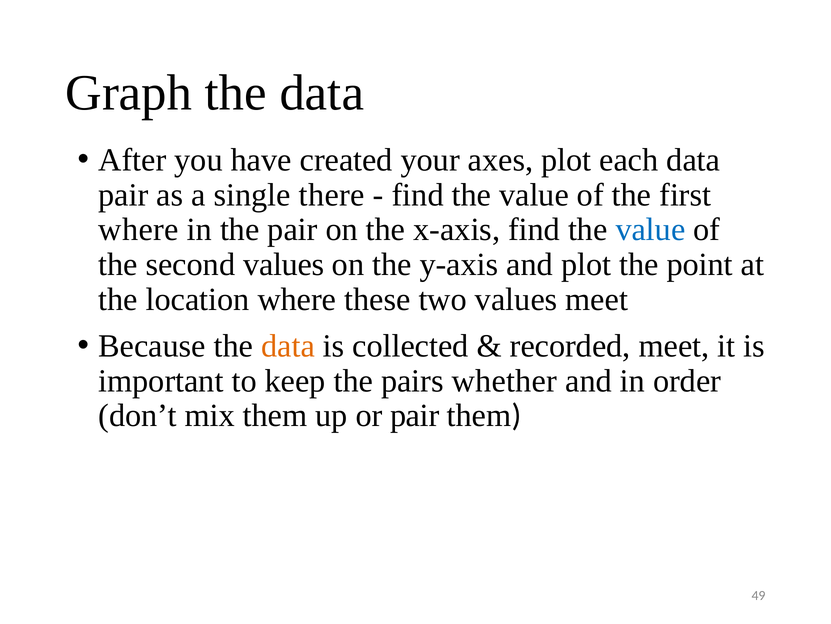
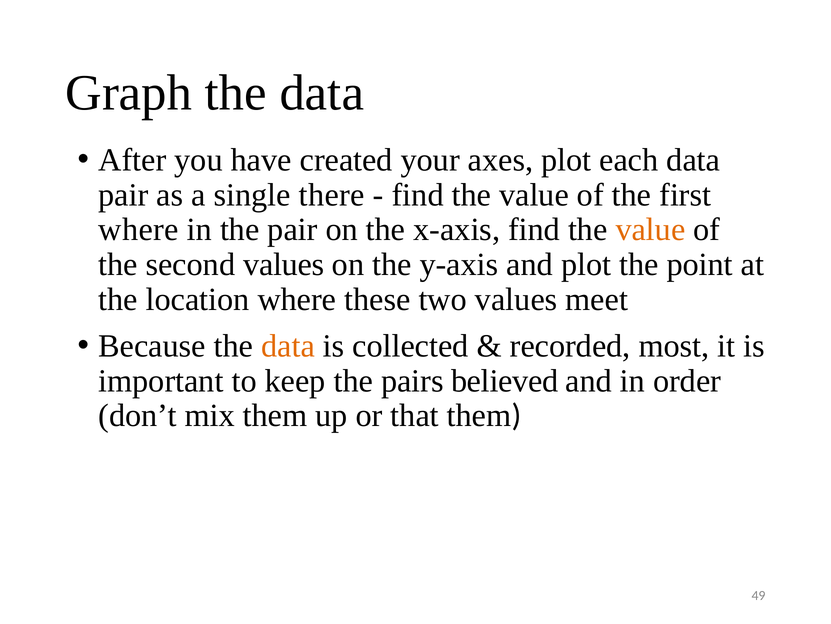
value at (650, 230) colour: blue -> orange
recorded meet: meet -> most
whether: whether -> believed
or pair: pair -> that
